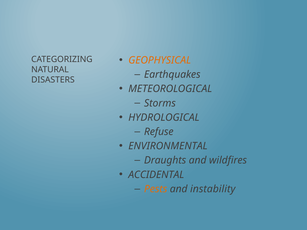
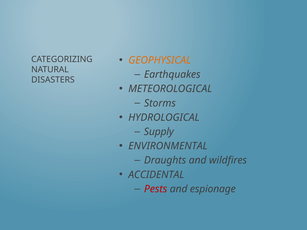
Refuse: Refuse -> Supply
Pests colour: orange -> red
instability: instability -> espionage
